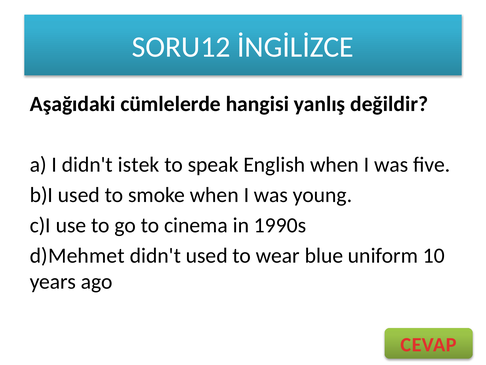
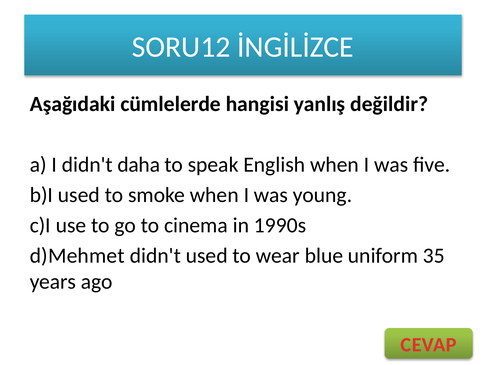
istek: istek -> daha
10: 10 -> 35
